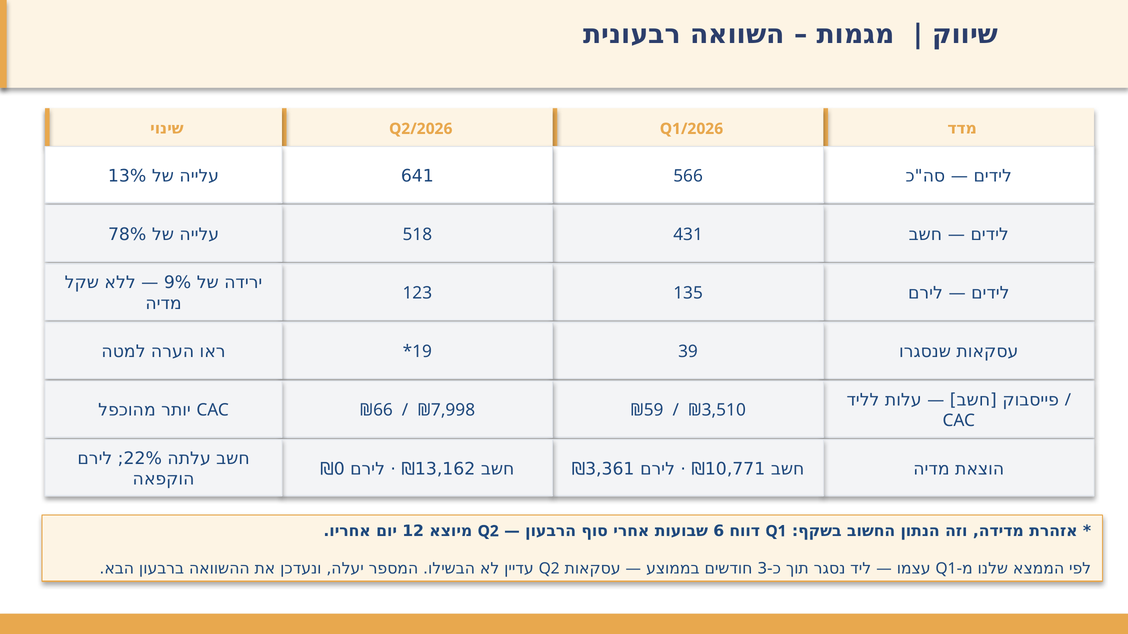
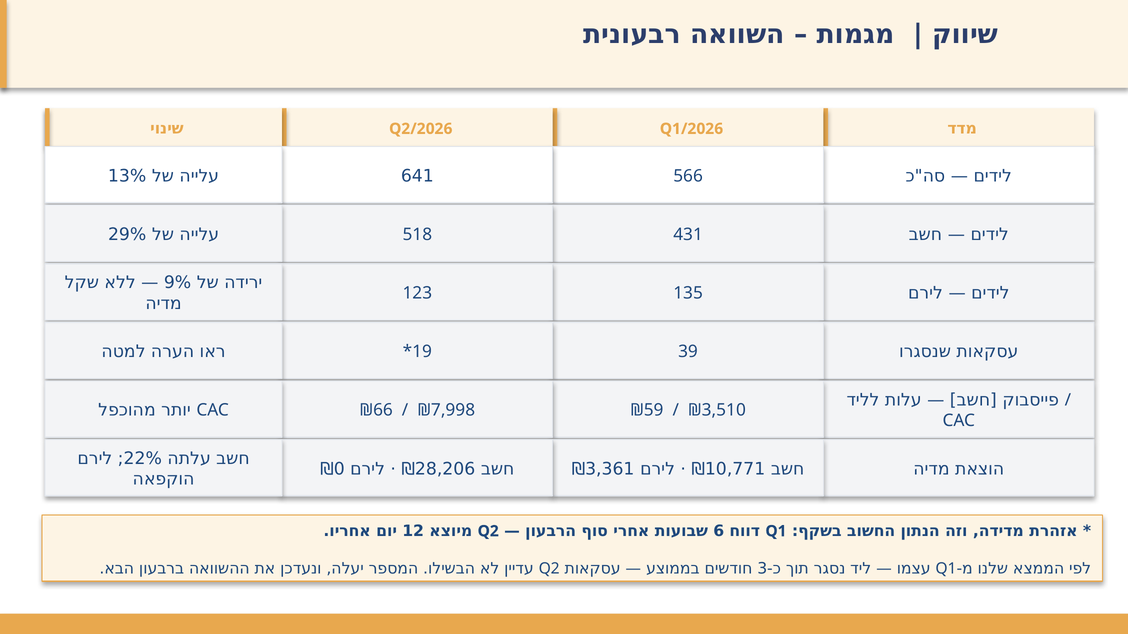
78%: 78% -> 29%
₪13,162: ₪13,162 -> ₪28,206
